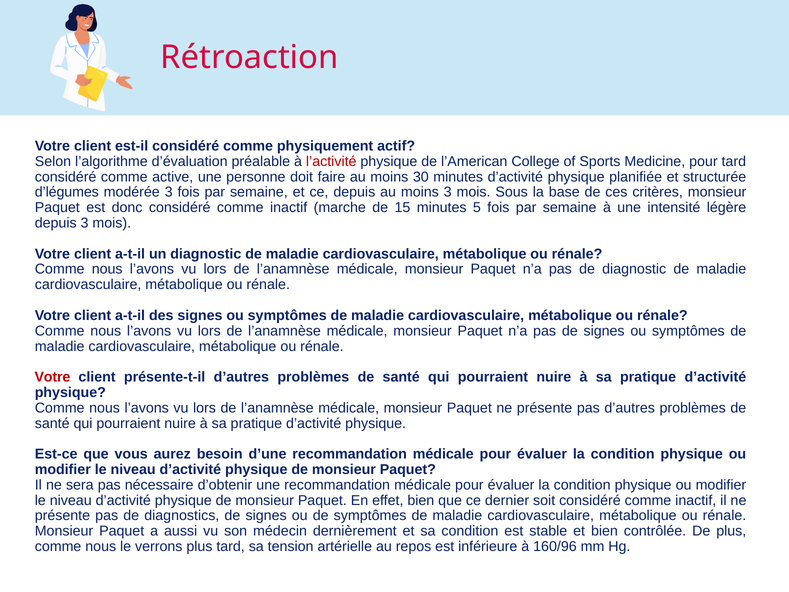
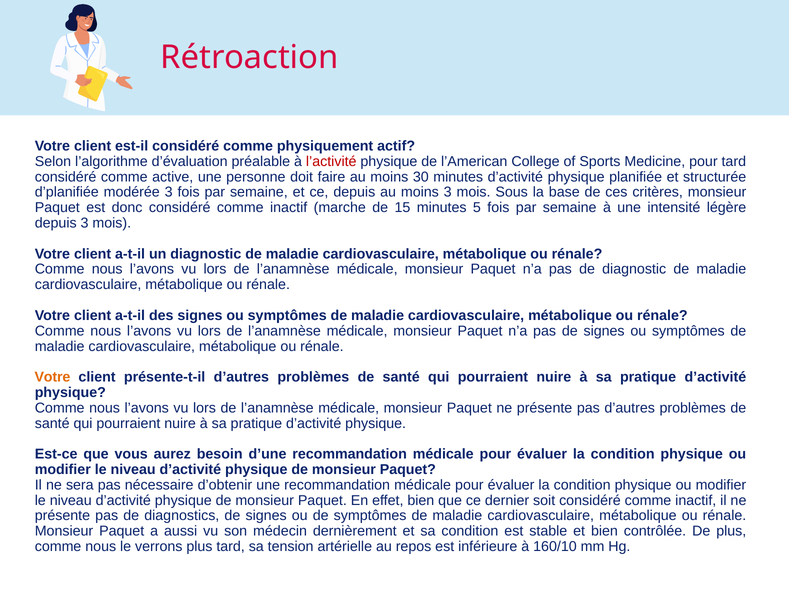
d’légumes: d’légumes -> d’planifiée
Votre at (52, 377) colour: red -> orange
160/96: 160/96 -> 160/10
